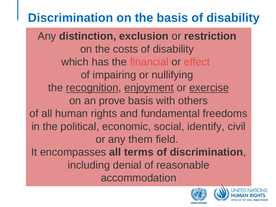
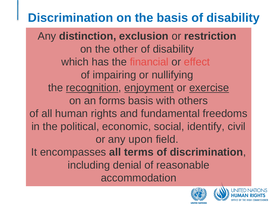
costs: costs -> other
prove: prove -> forms
them: them -> upon
